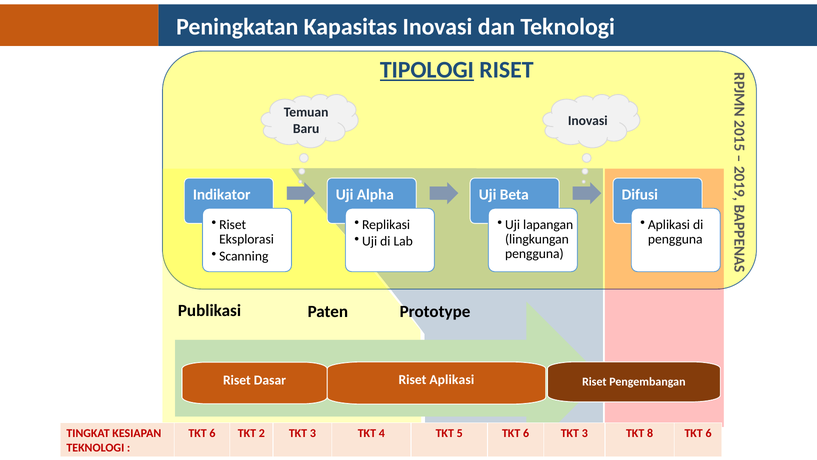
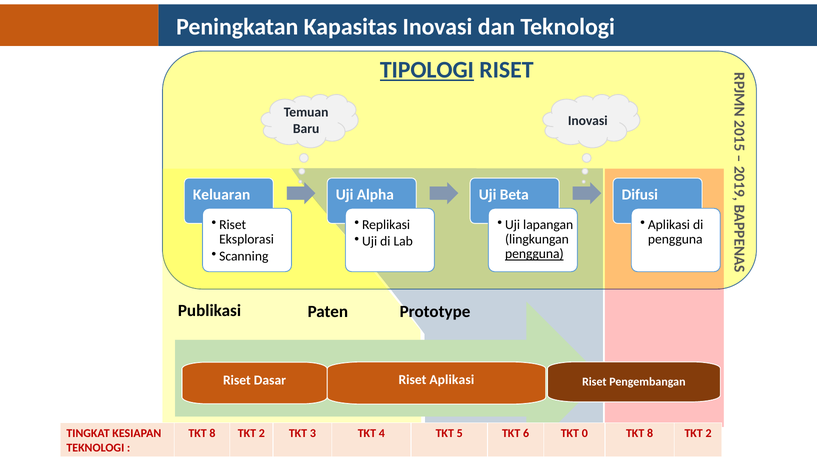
Indikator: Indikator -> Keluaran
pengguna at (534, 254) underline: none -> present
6 at (213, 433): 6 -> 8
6 TKT 3: 3 -> 0
6 at (709, 433): 6 -> 2
